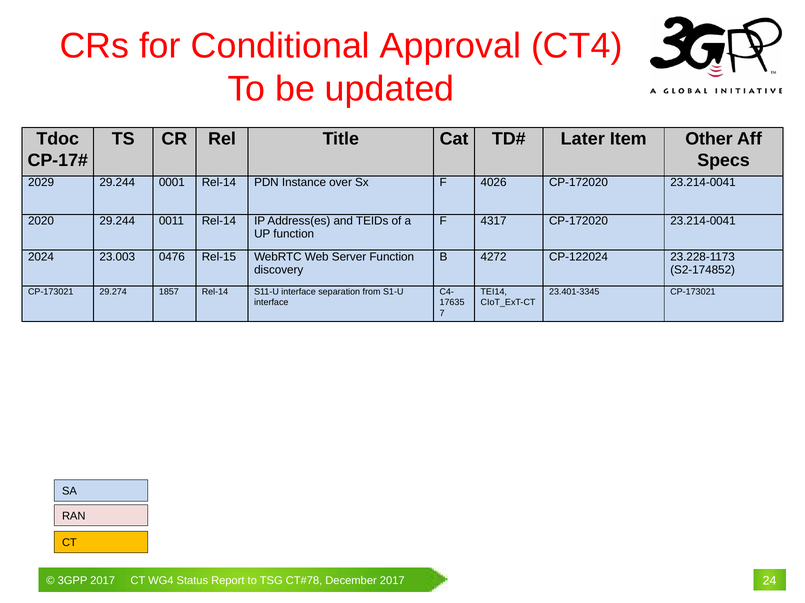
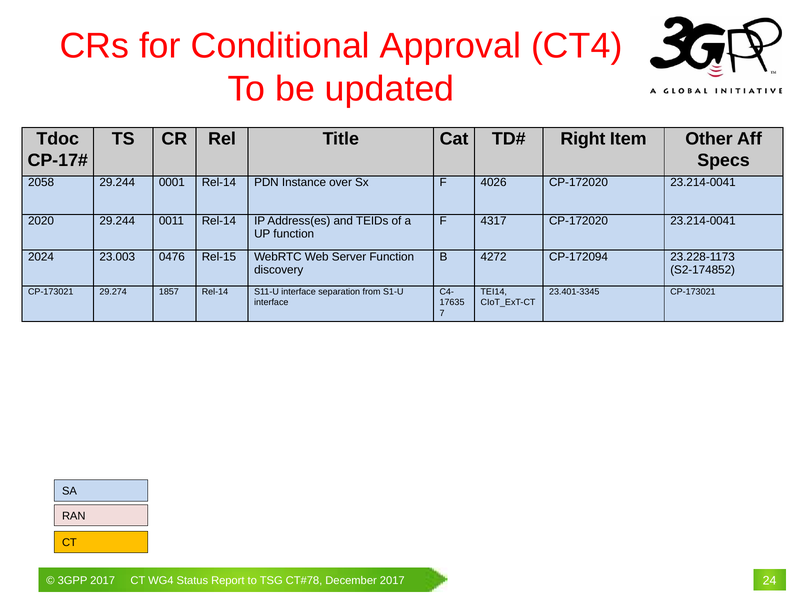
Later: Later -> Right
2029: 2029 -> 2058
CP-122024: CP-122024 -> CP-172094
